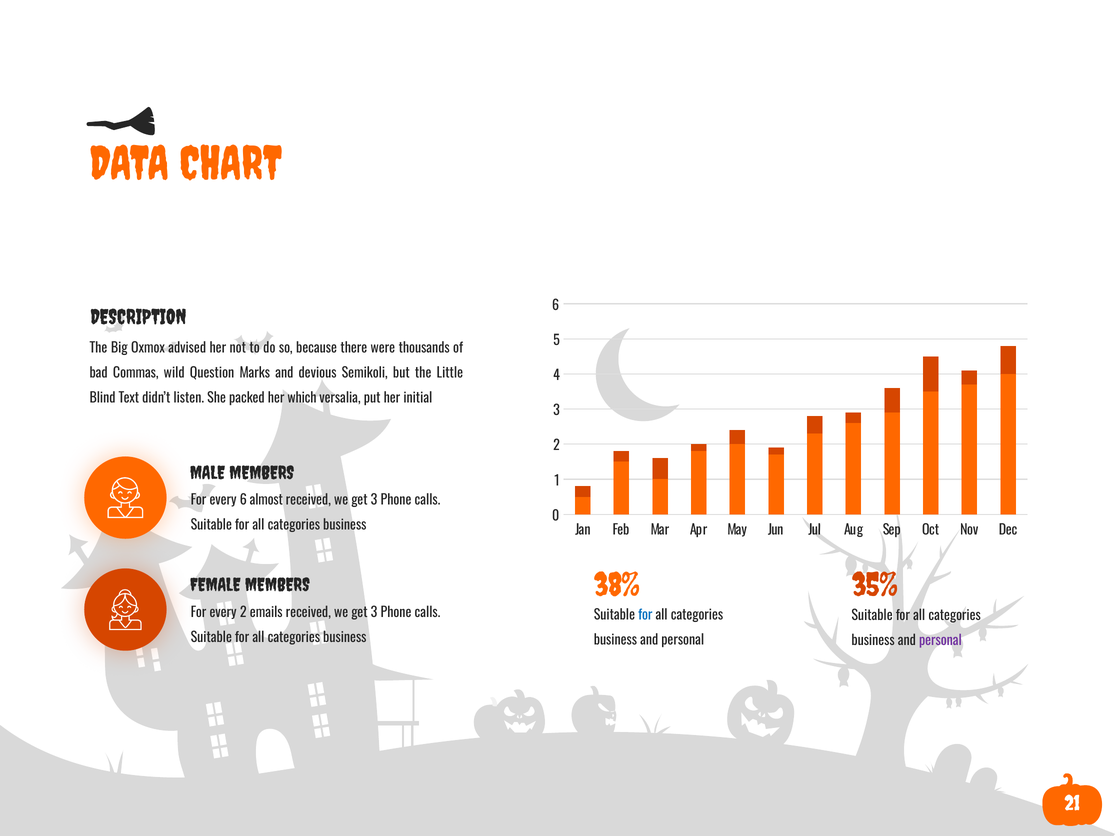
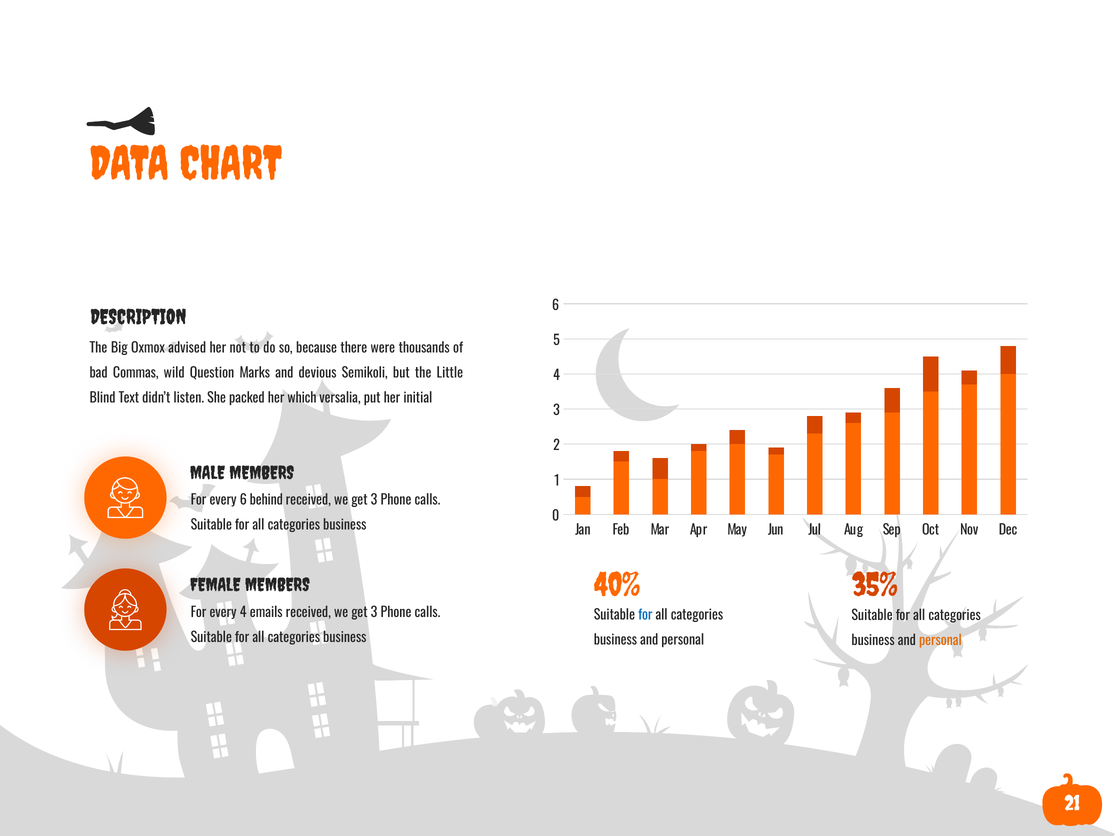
almost: almost -> behind
38%: 38% -> 40%
every 2: 2 -> 4
personal at (940, 641) colour: purple -> orange
